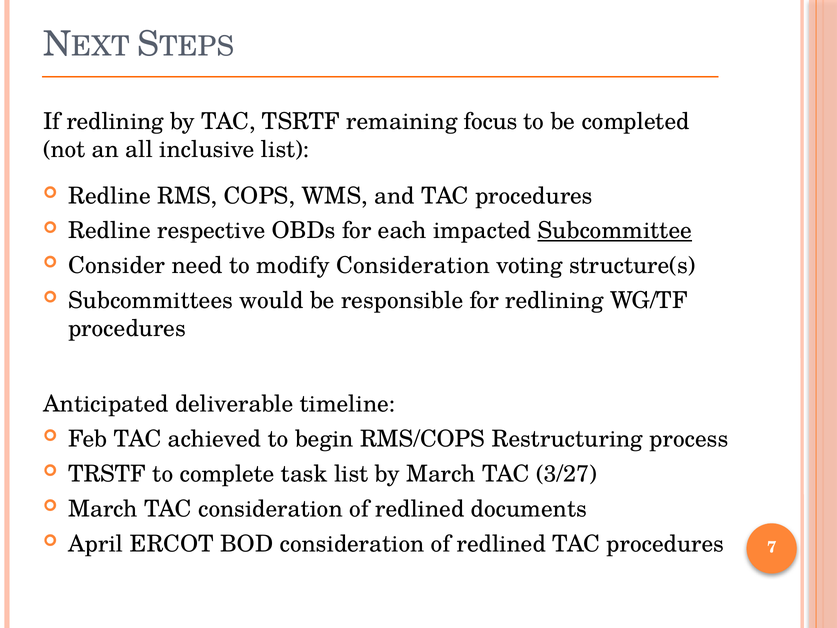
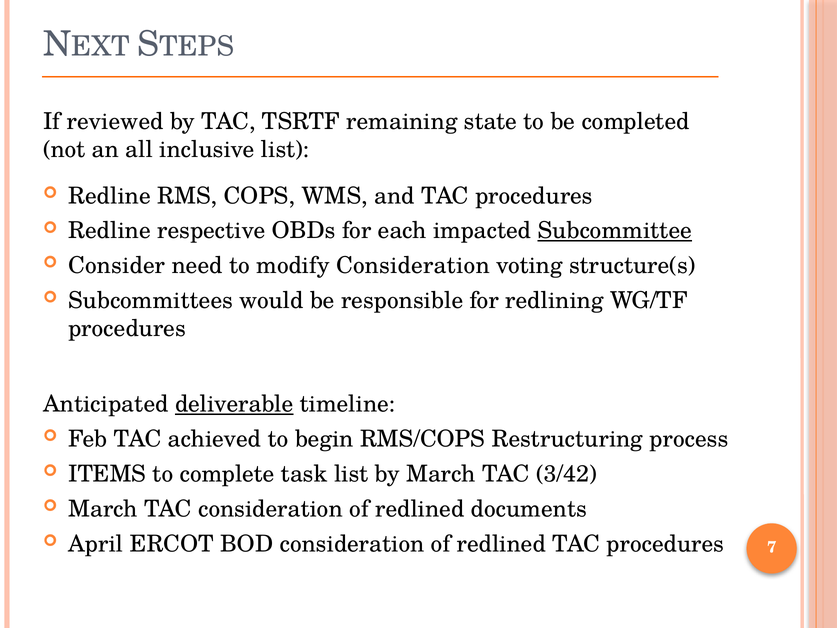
If redlining: redlining -> reviewed
focus: focus -> state
deliverable underline: none -> present
TRSTF: TRSTF -> ITEMS
3/27: 3/27 -> 3/42
